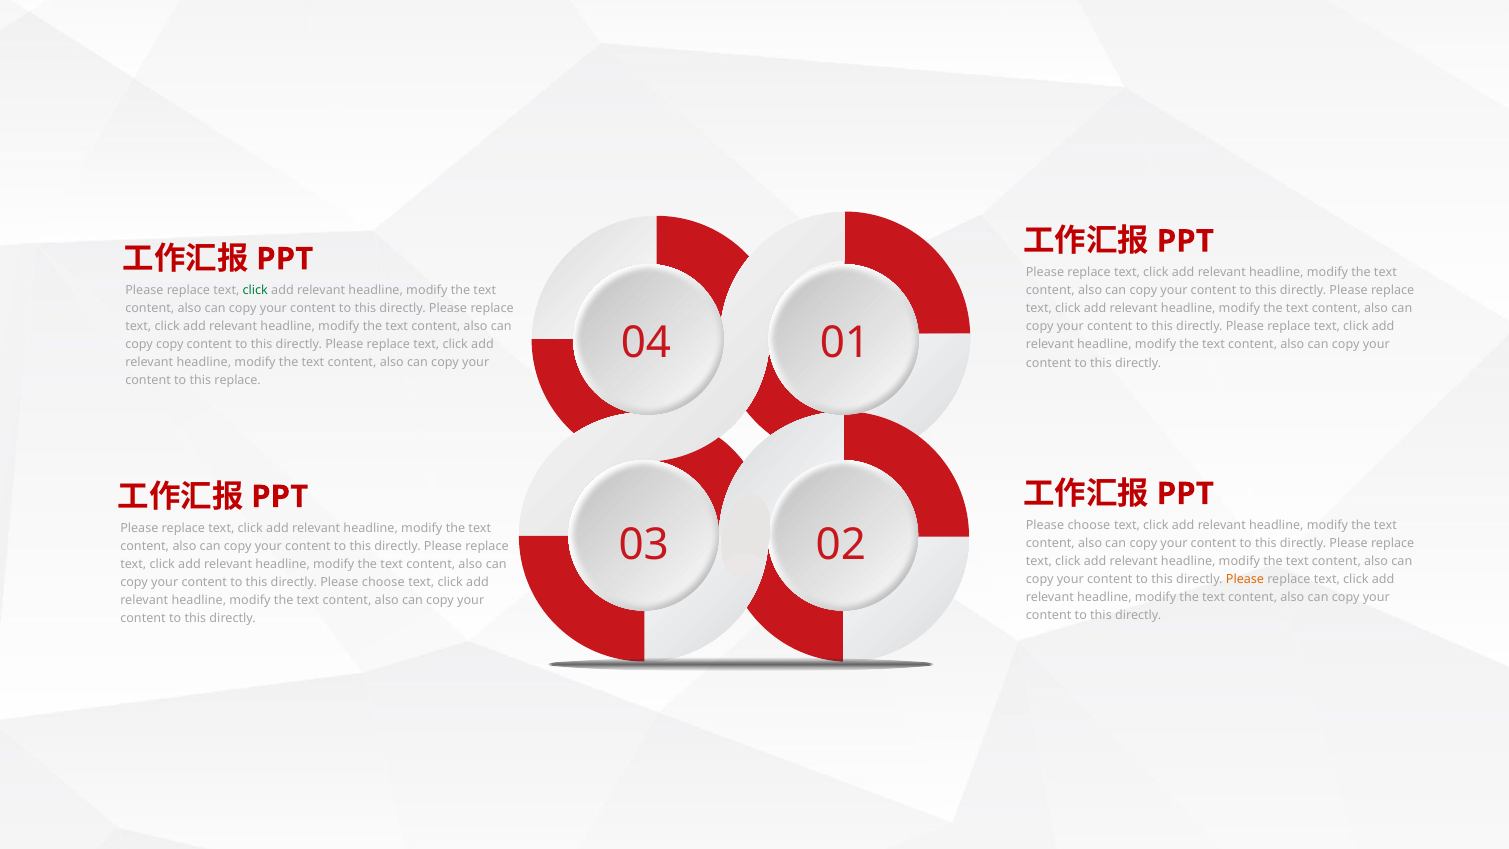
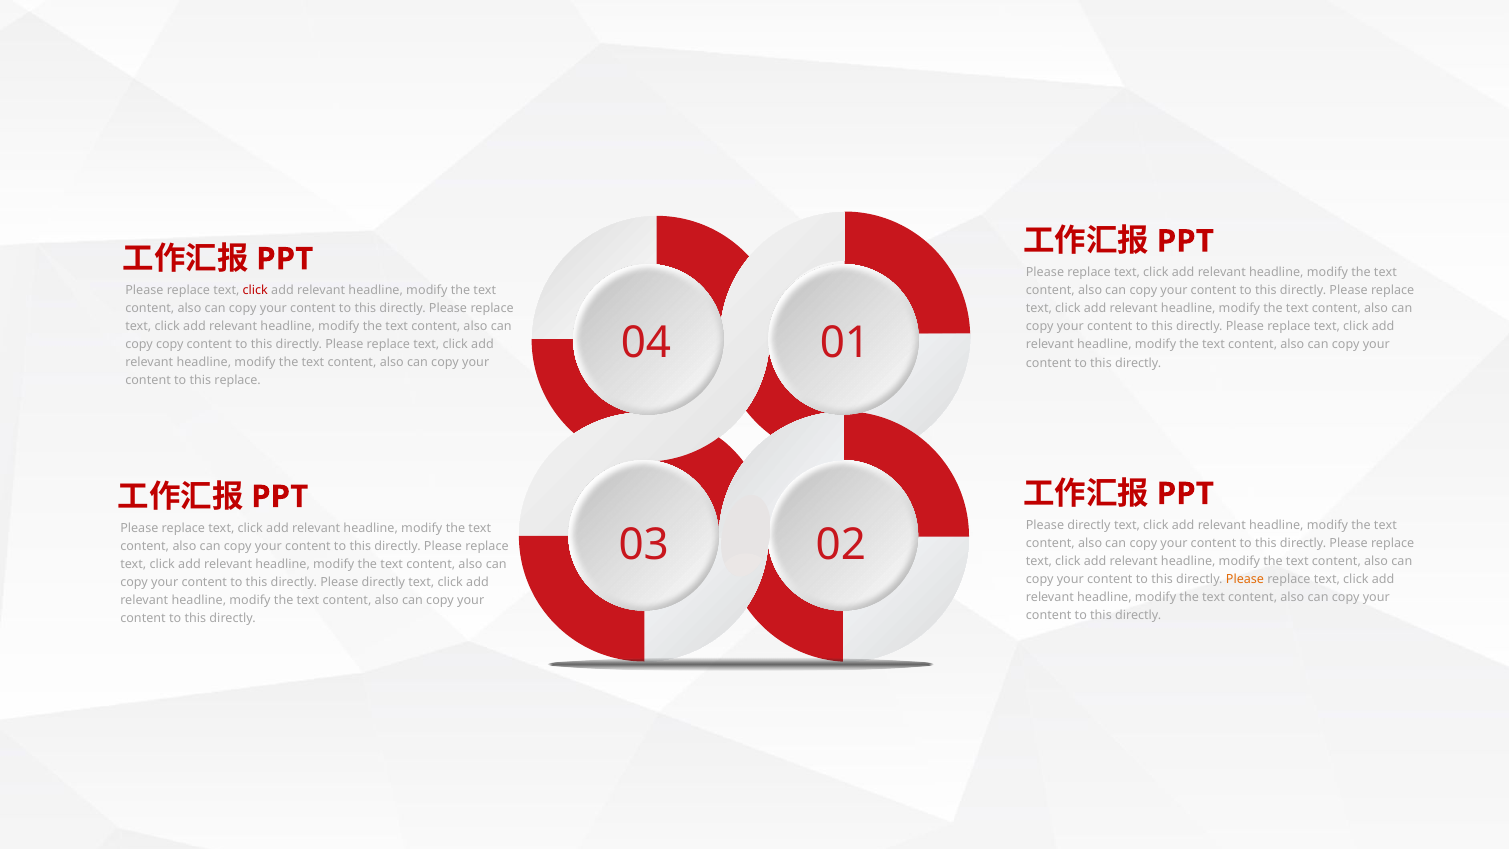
click at (255, 290) colour: green -> red
choose at (1089, 525): choose -> directly
directly Please choose: choose -> directly
